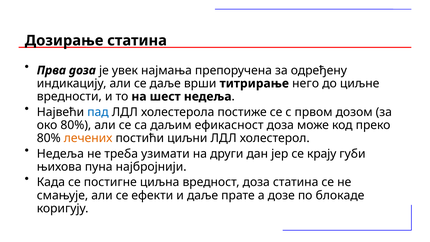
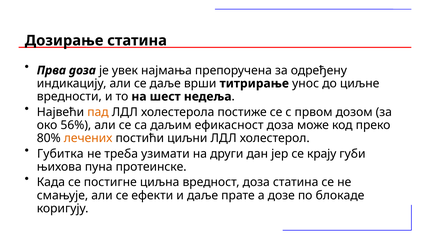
него: него -> унос
пад colour: blue -> orange
око 80%: 80% -> 56%
Недеља at (60, 154): Недеља -> Губитка
најбројнији: најбројнији -> протеинске
